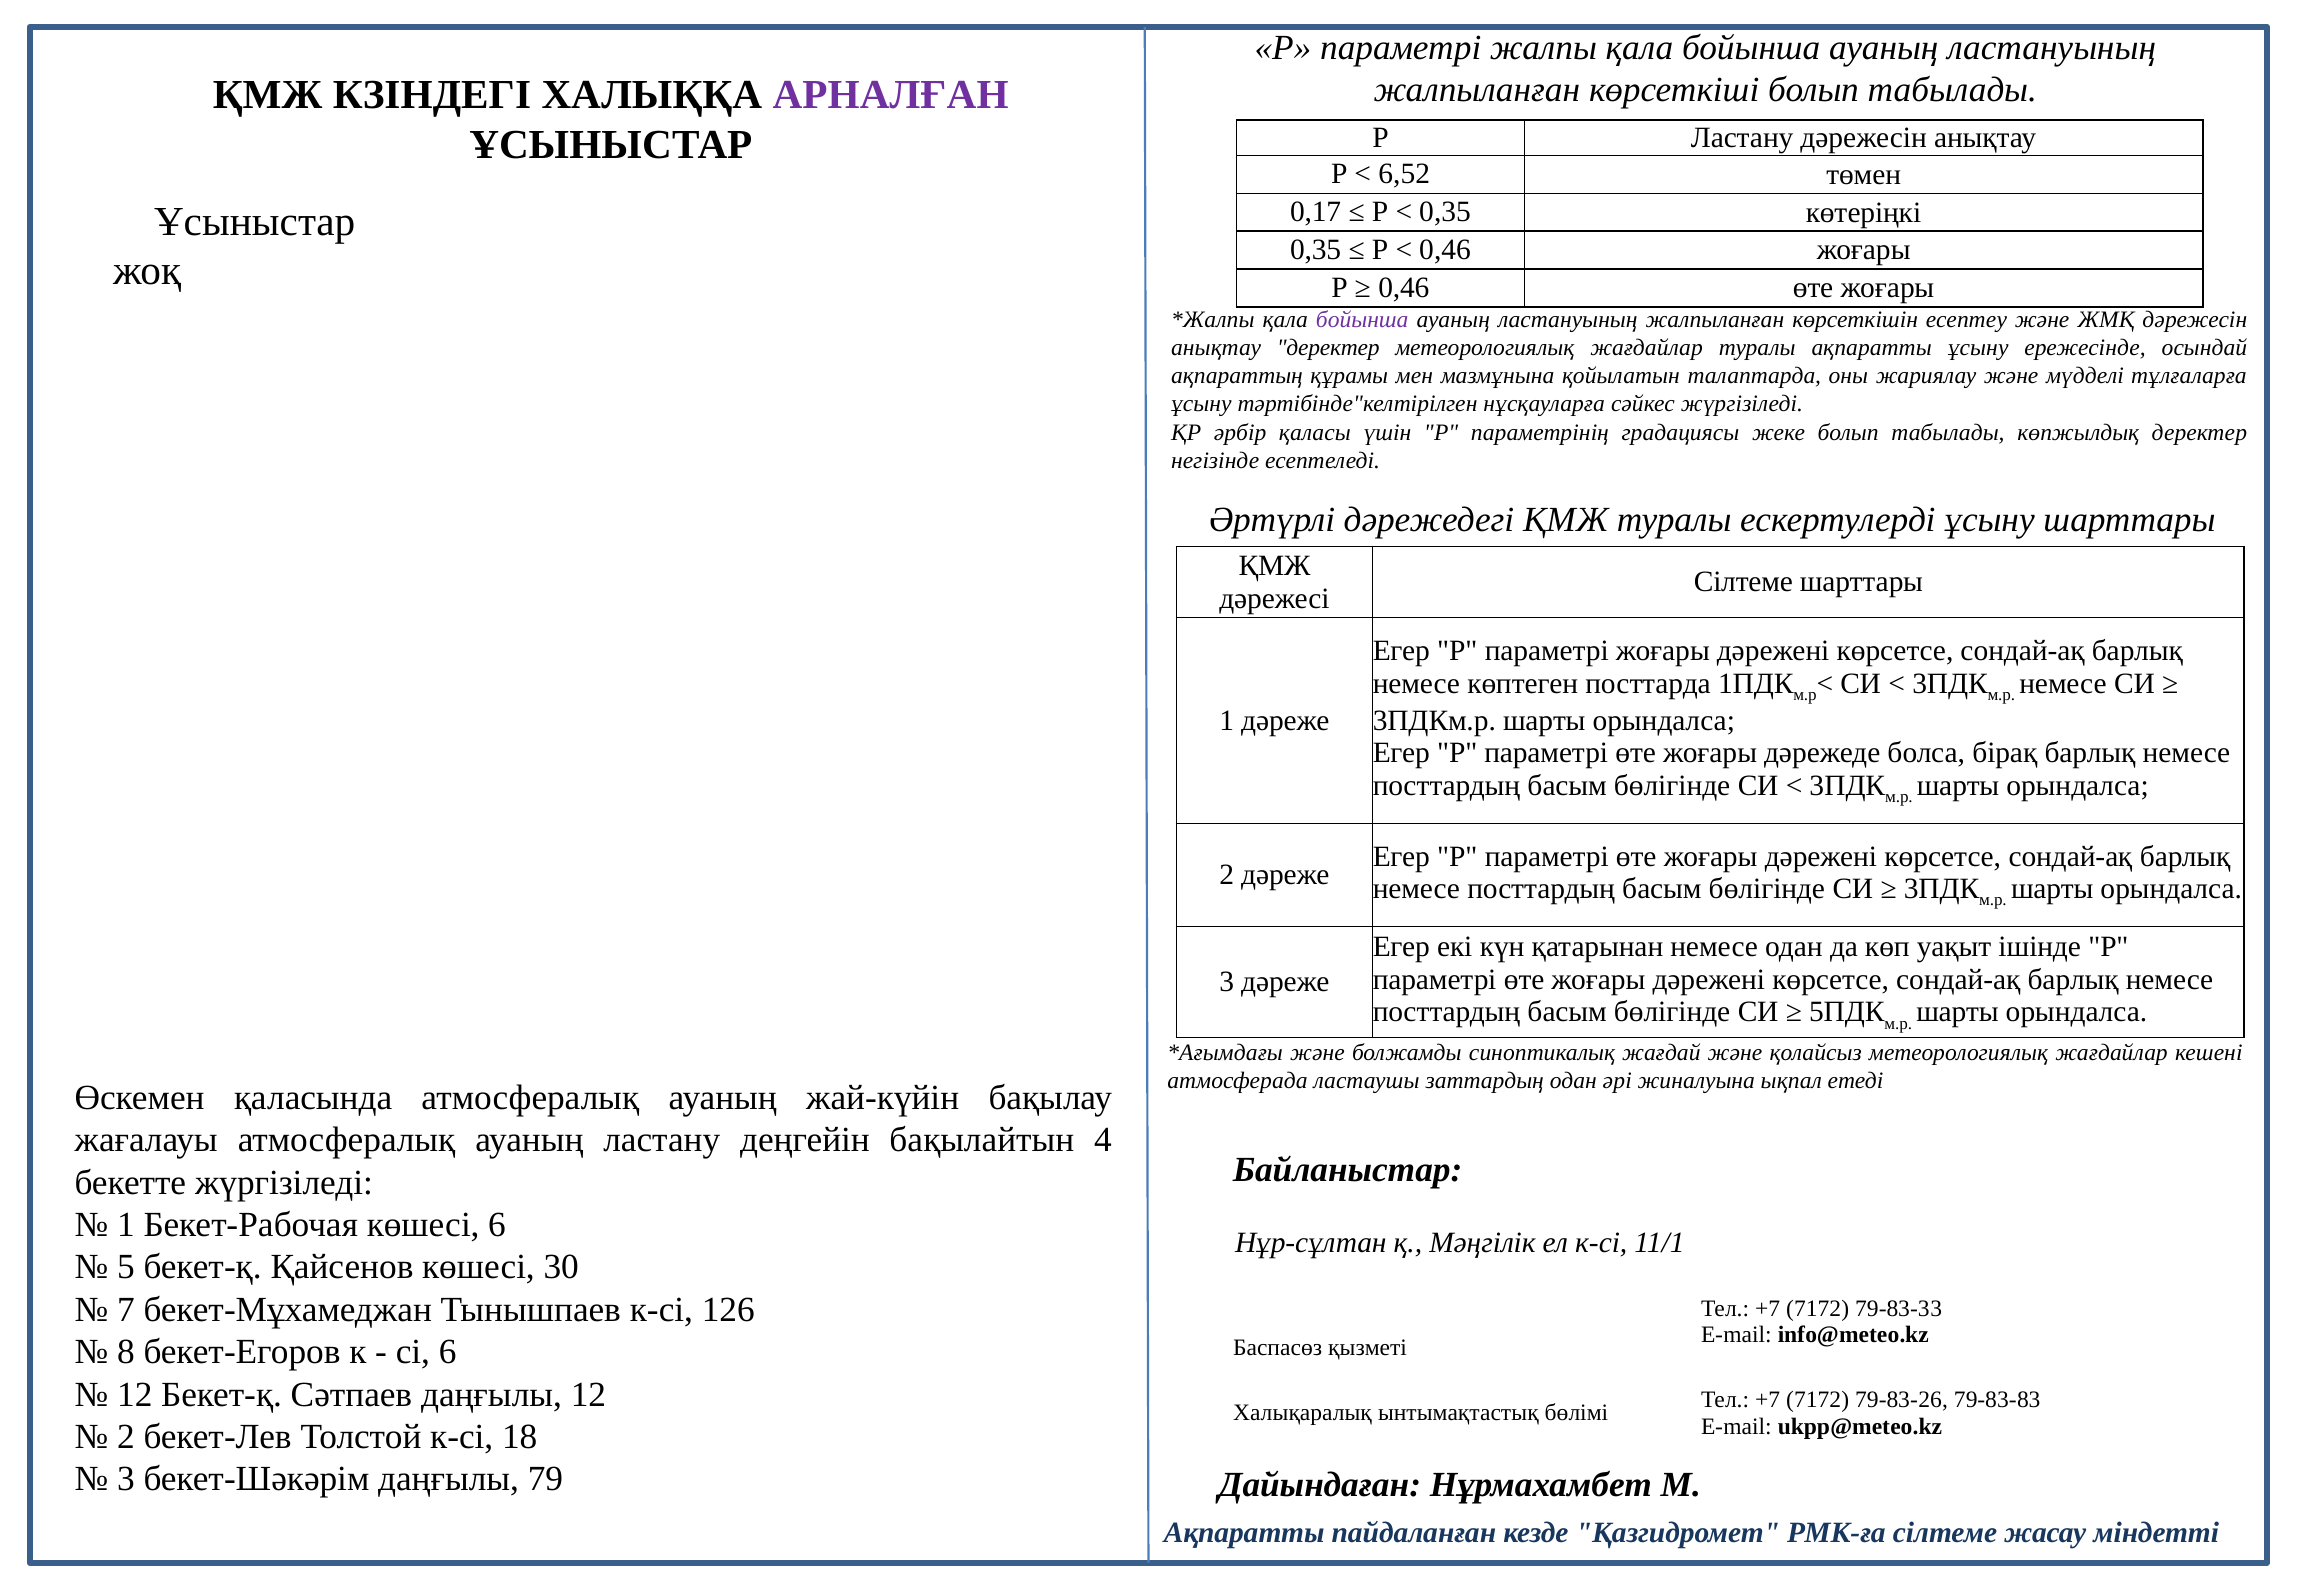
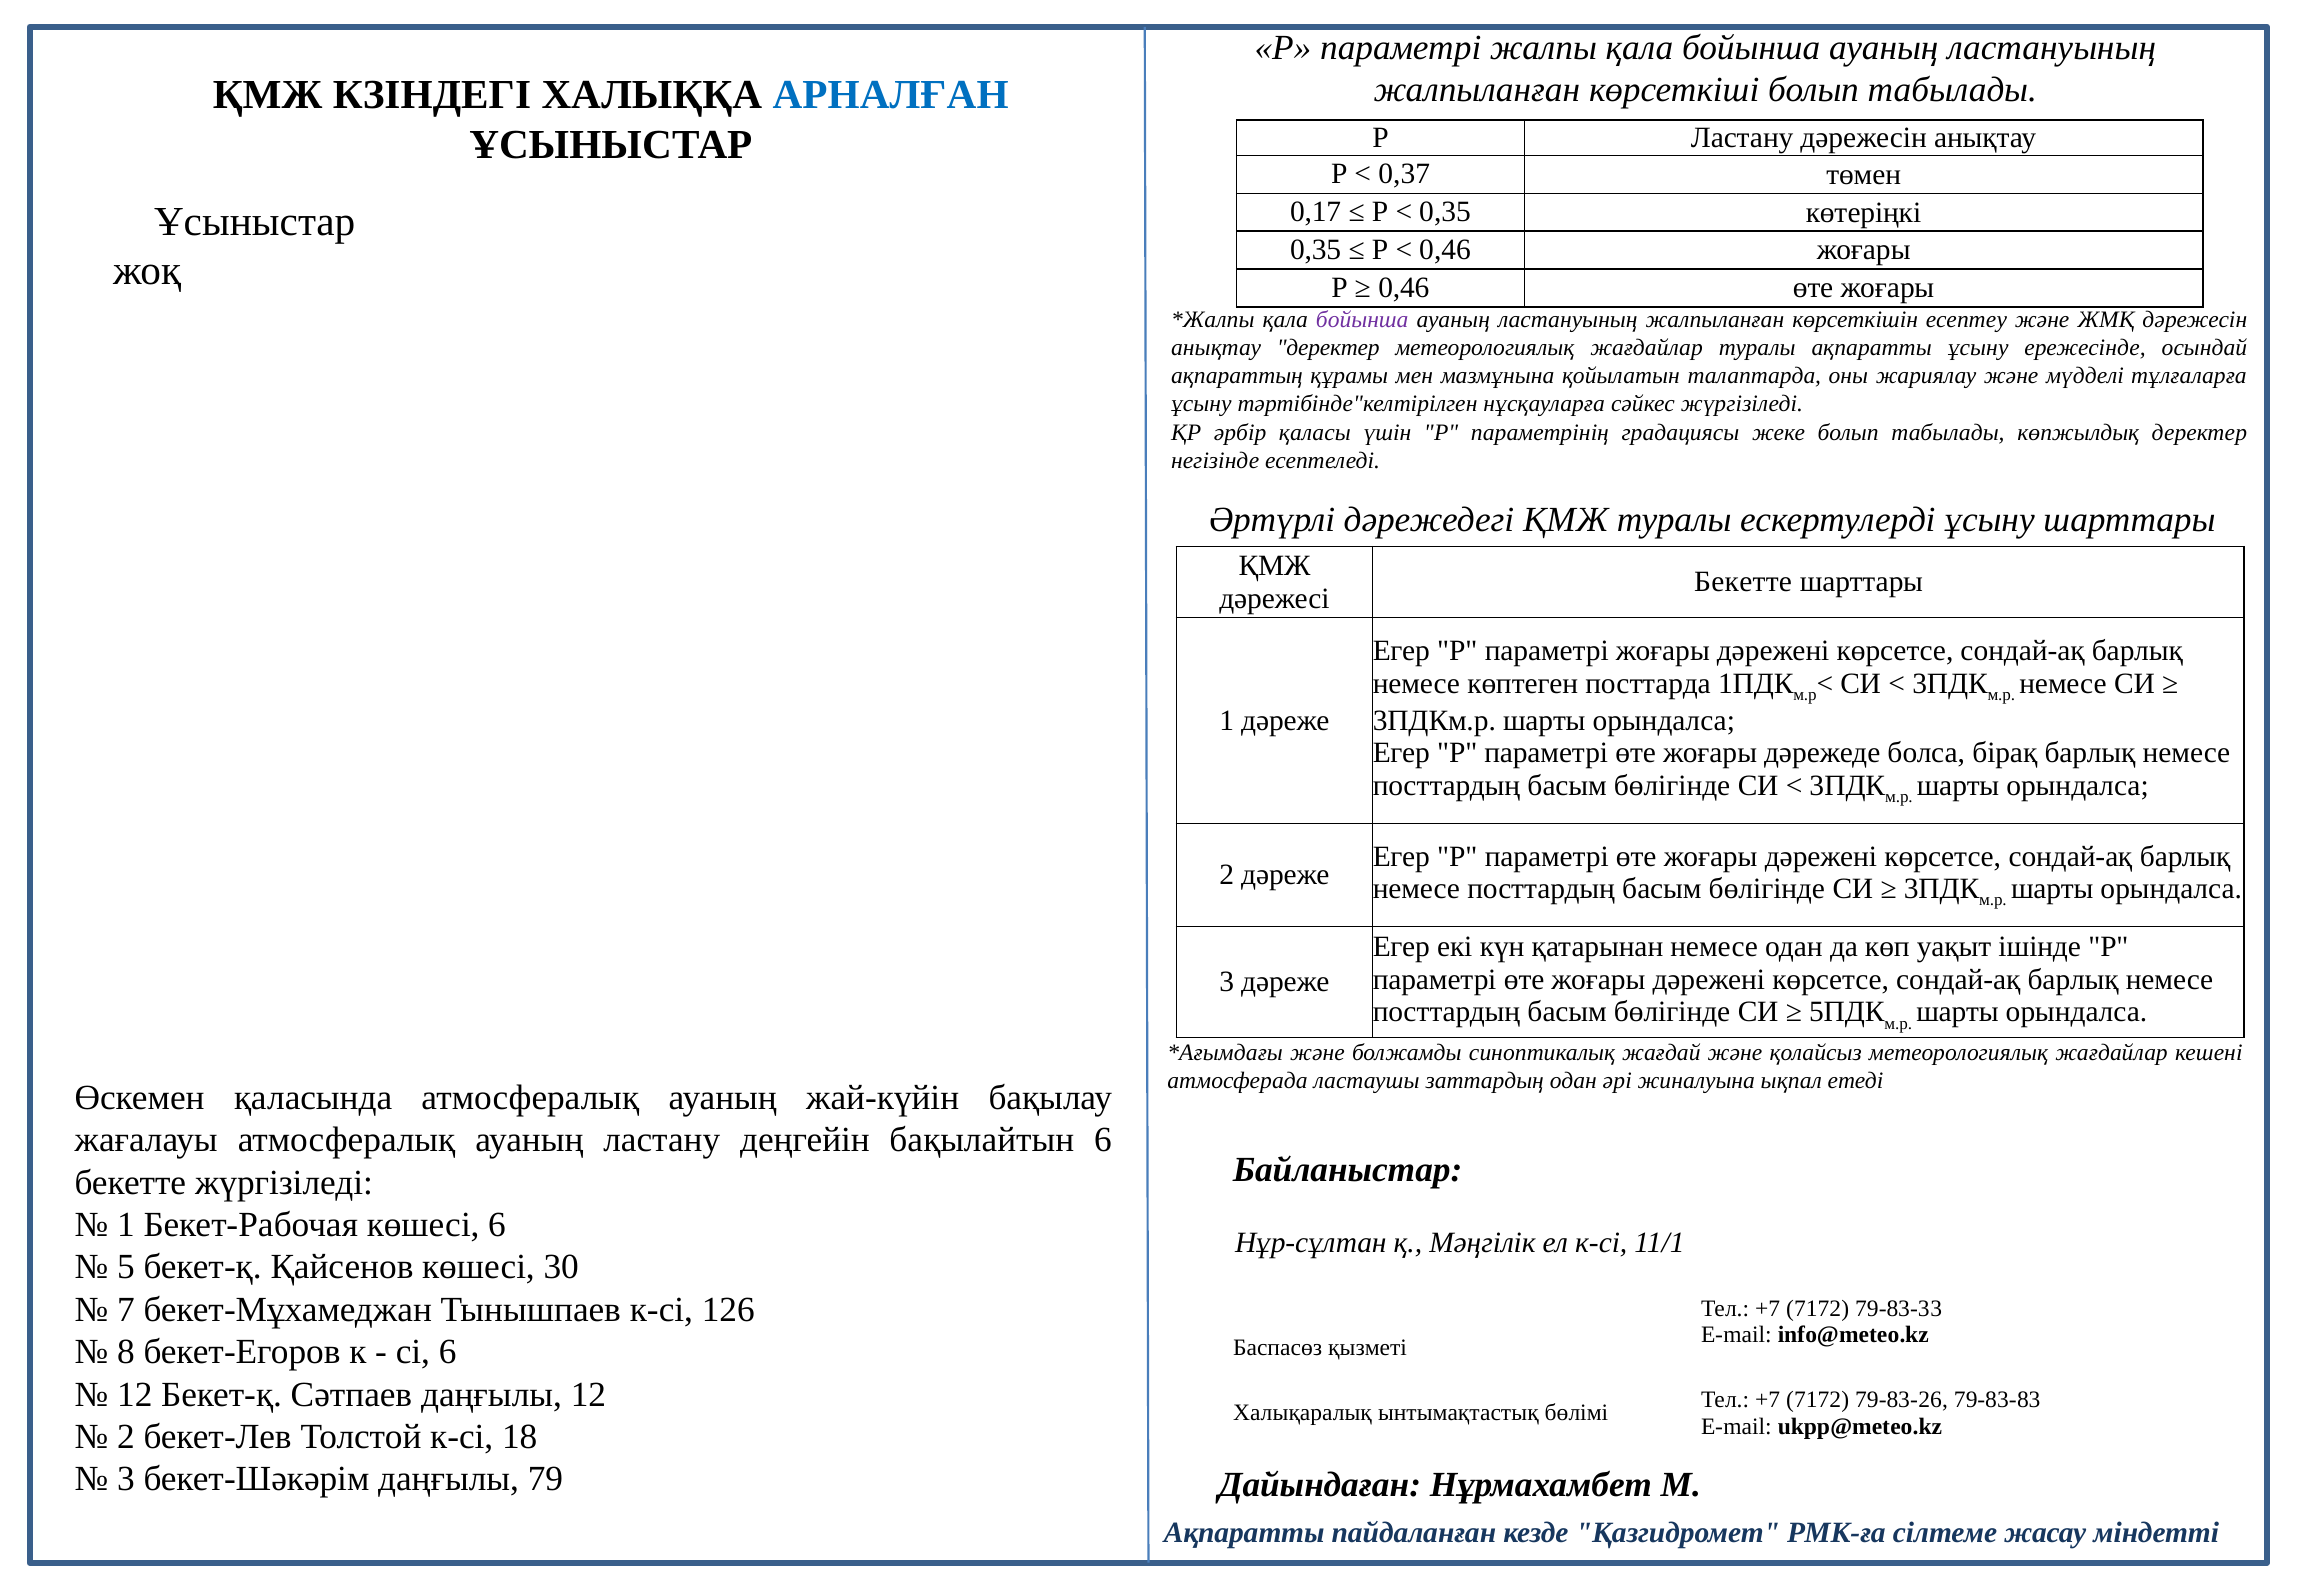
АРНАЛҒАН colour: purple -> blue
6,52: 6,52 -> 0,37
Сілтеме at (1743, 582): Сілтеме -> Бекетте
бақылайтын 4: 4 -> 6
